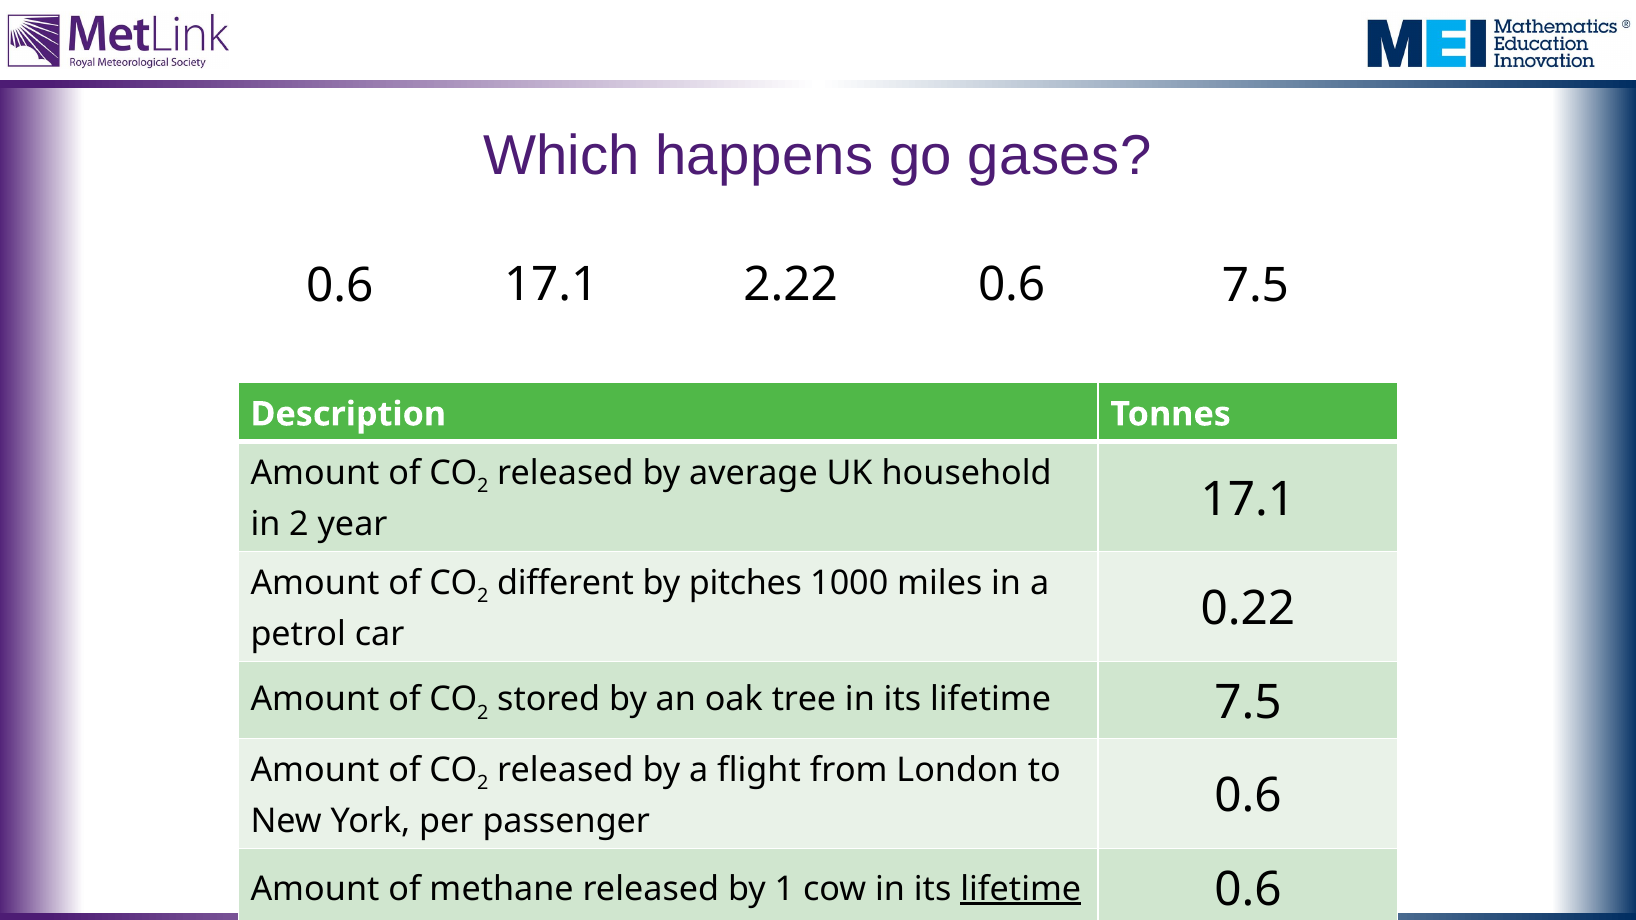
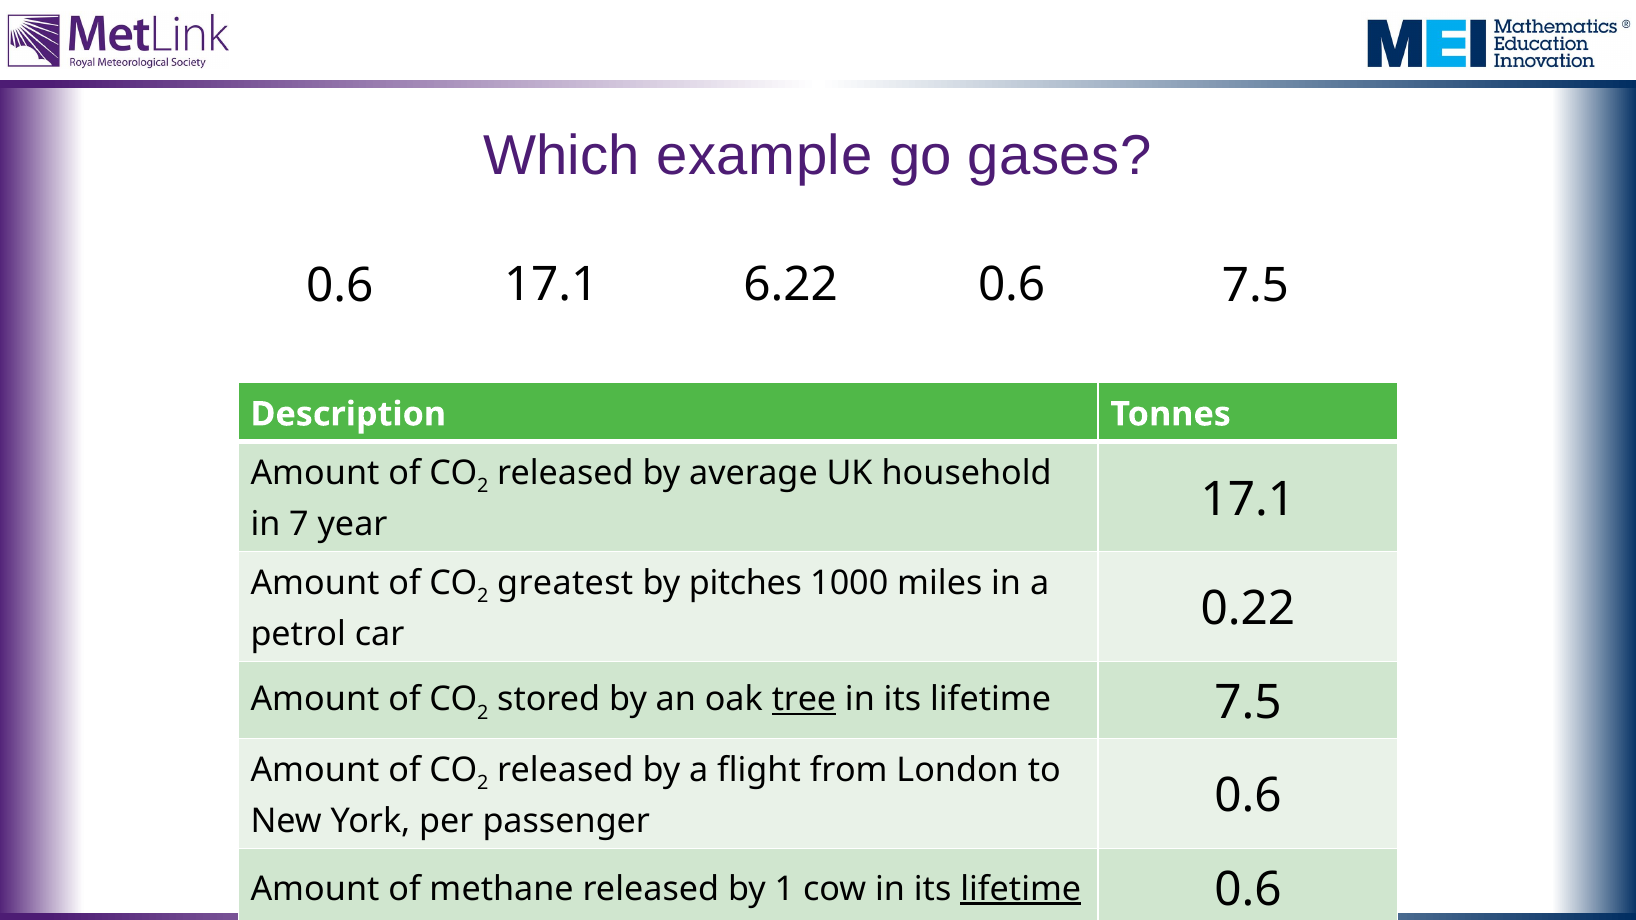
happens: happens -> example
2.22: 2.22 -> 6.22
in 2: 2 -> 7
different: different -> greatest
tree underline: none -> present
